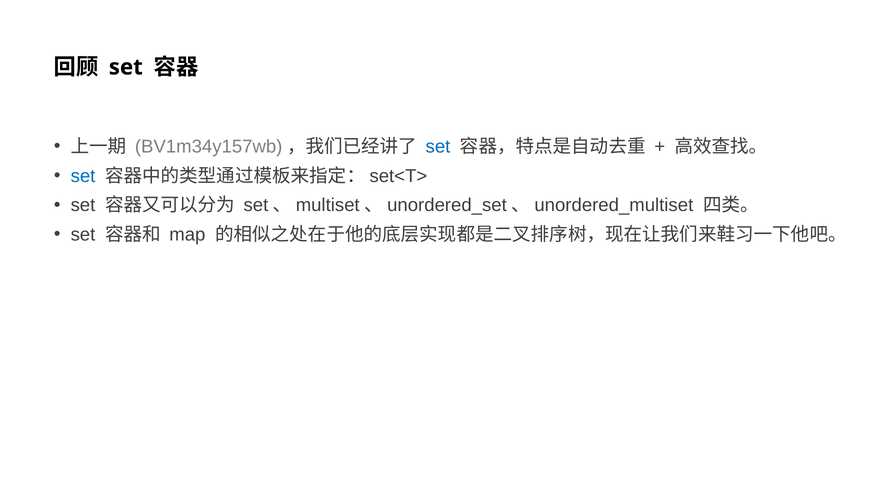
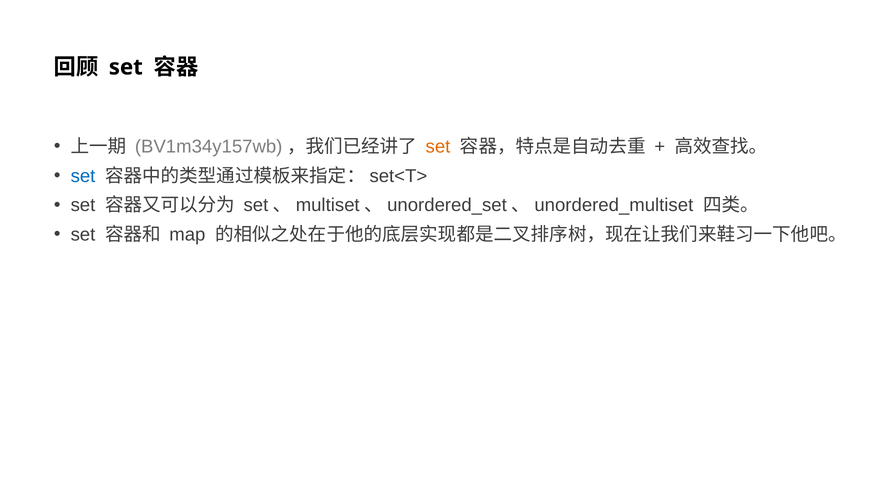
set at (438, 147) colour: blue -> orange
